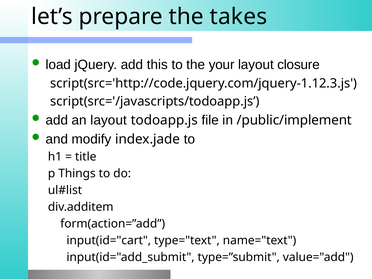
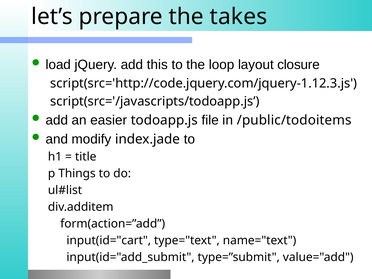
your: your -> loop
an layout: layout -> easier
/public/implement: /public/implement -> /public/todoitems
